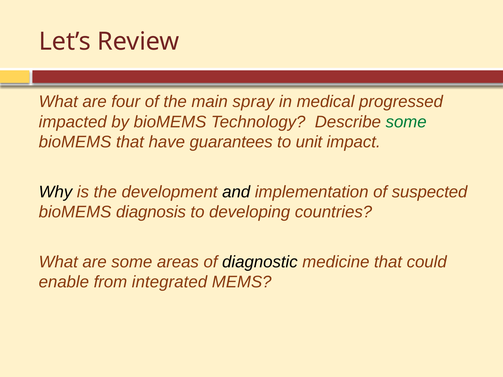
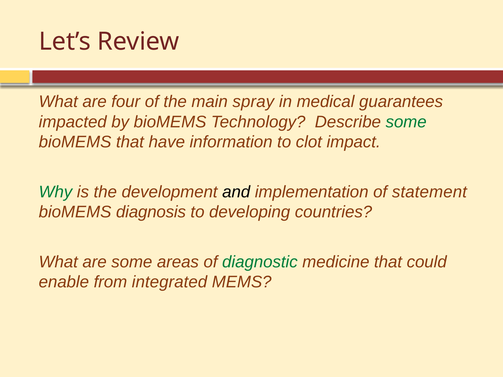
progressed: progressed -> guarantees
guarantees: guarantees -> information
unit: unit -> clot
Why colour: black -> green
suspected: suspected -> statement
diagnostic colour: black -> green
